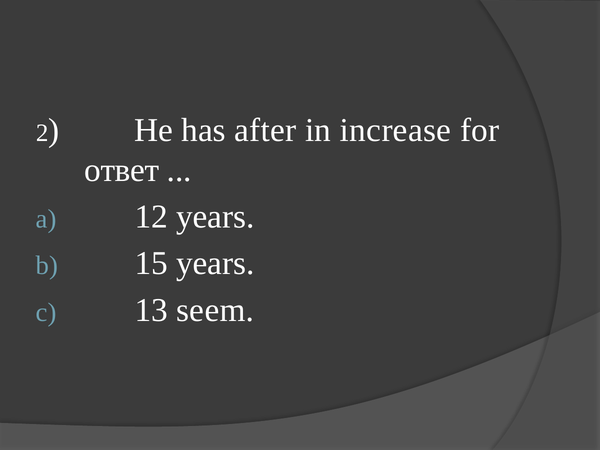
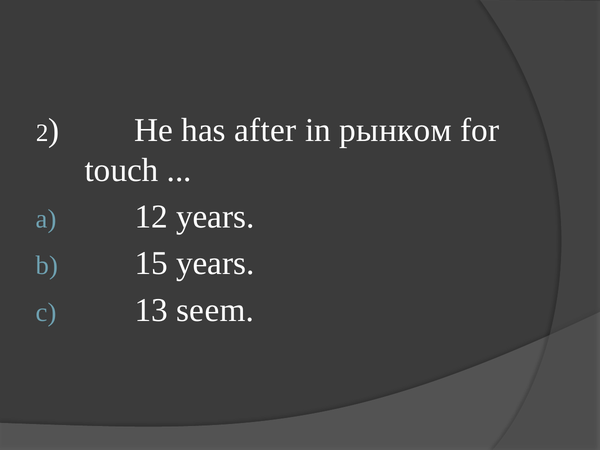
increase: increase -> рынком
ответ: ответ -> touch
